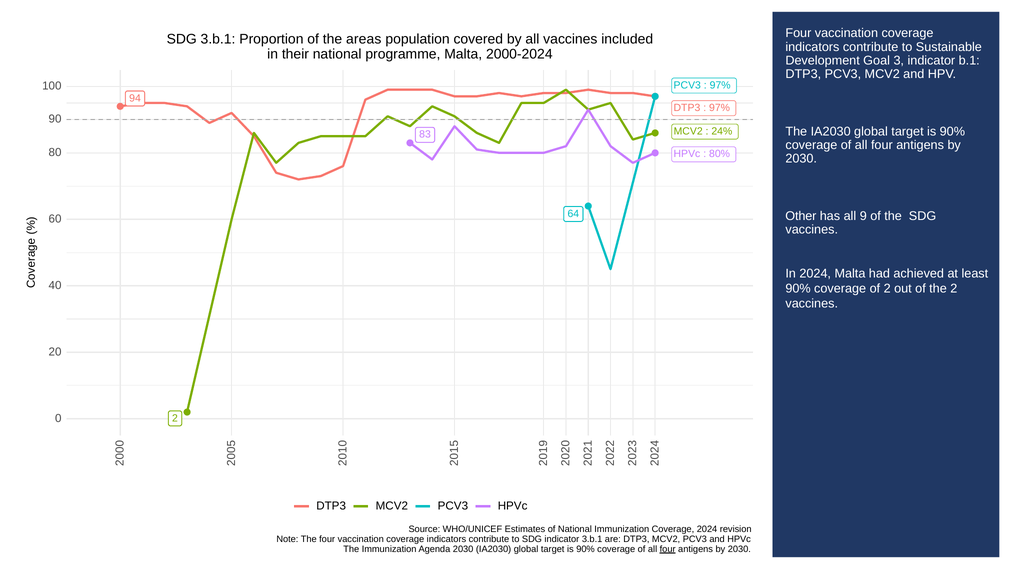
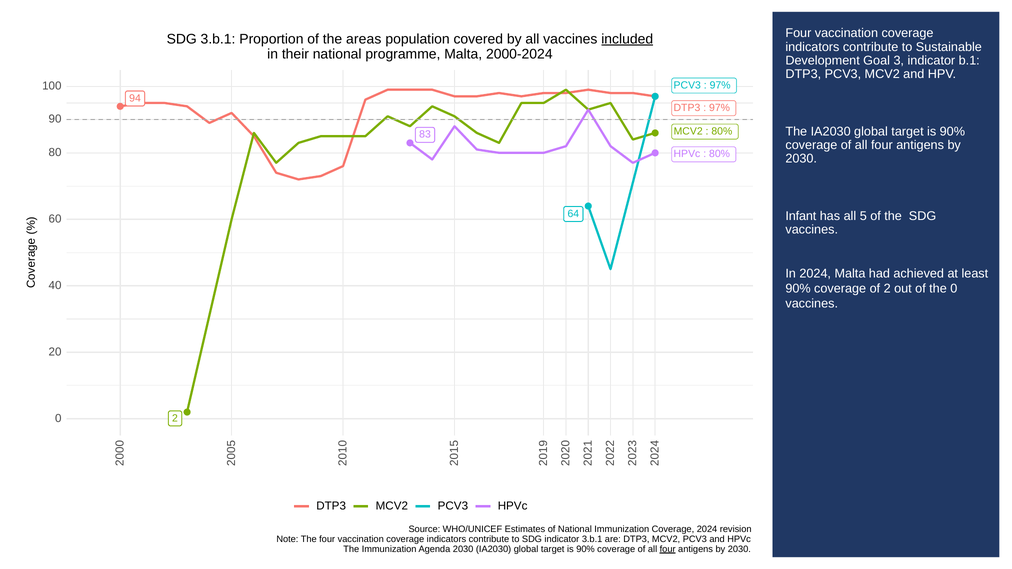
included underline: none -> present
24% at (722, 131): 24% -> 80%
Other: Other -> Infant
all 9: 9 -> 5
the 2: 2 -> 0
